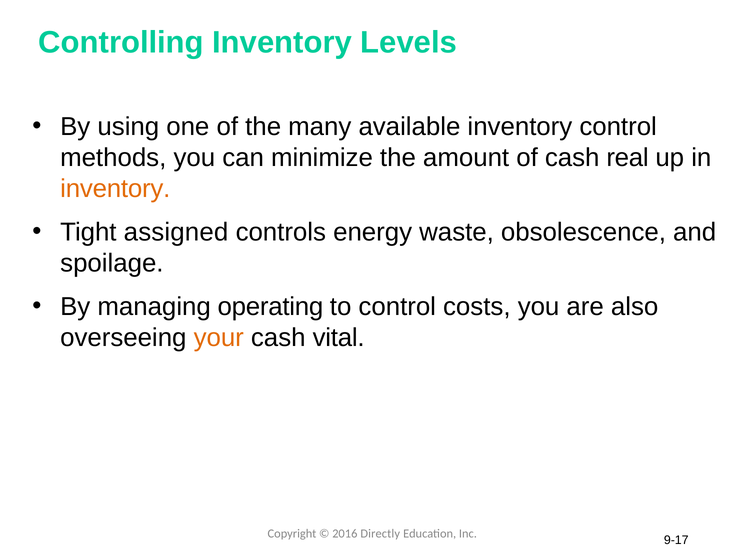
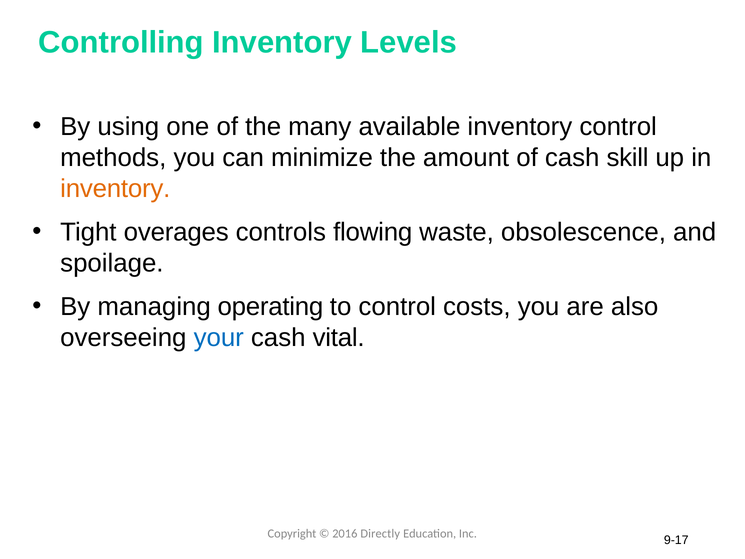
real: real -> skill
assigned: assigned -> overages
energy: energy -> flowing
your colour: orange -> blue
